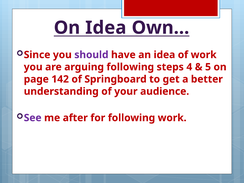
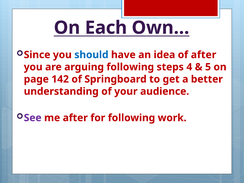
On Idea: Idea -> Each
should colour: purple -> blue
of work: work -> after
